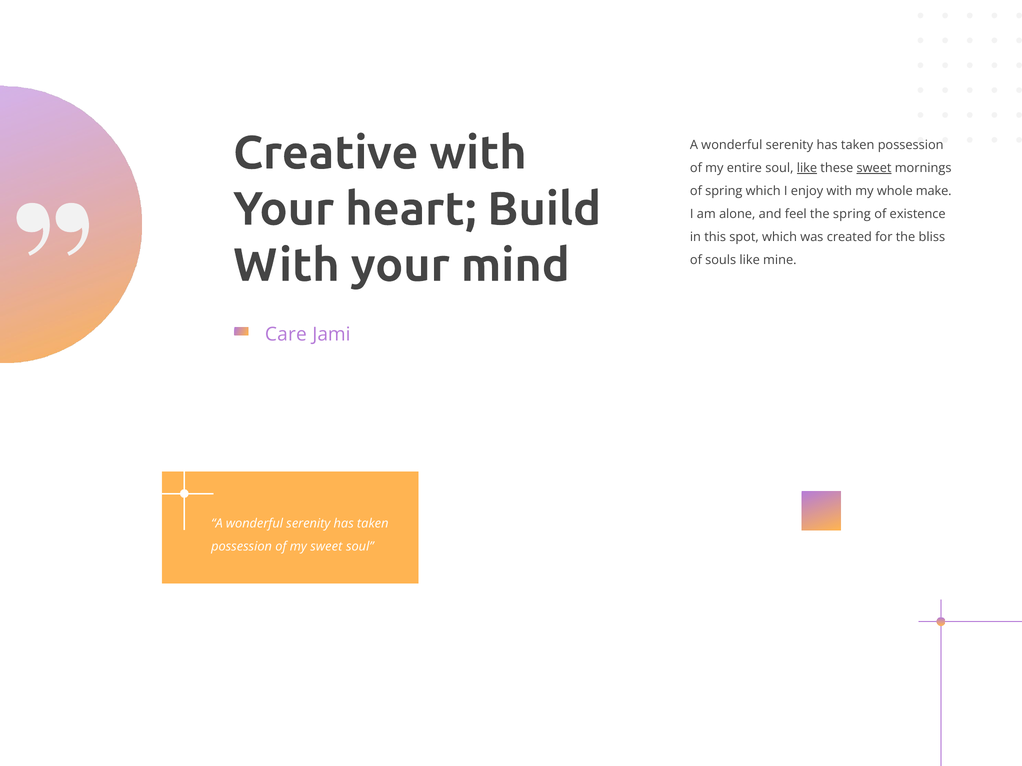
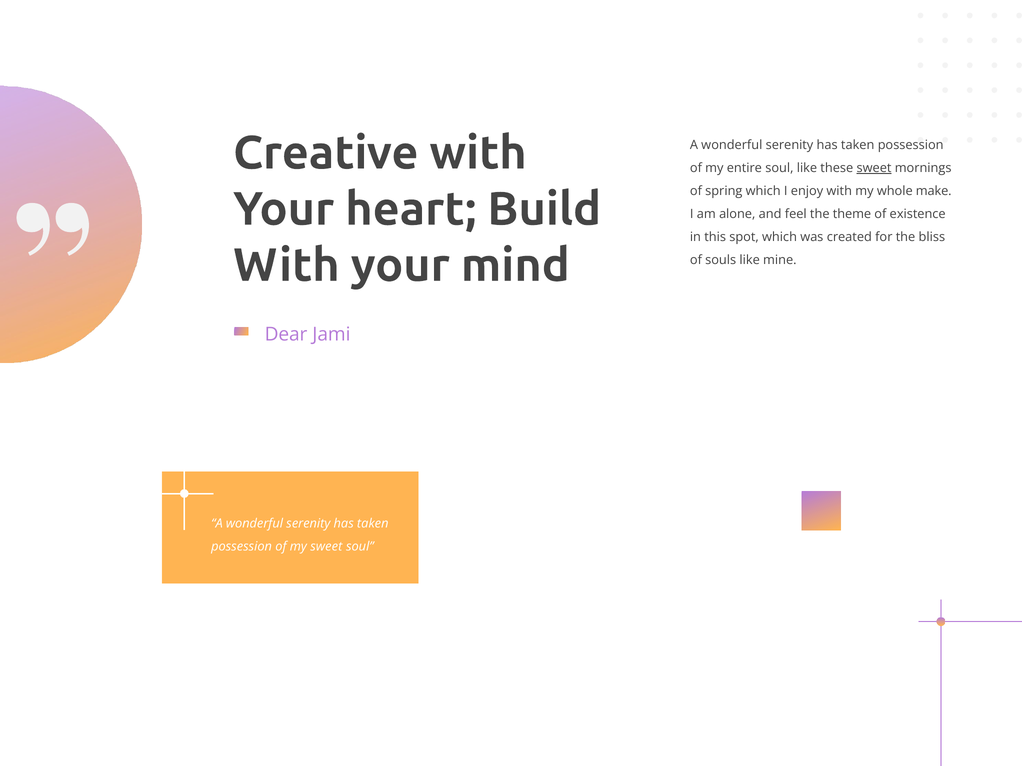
like at (807, 168) underline: present -> none
the spring: spring -> theme
Care: Care -> Dear
